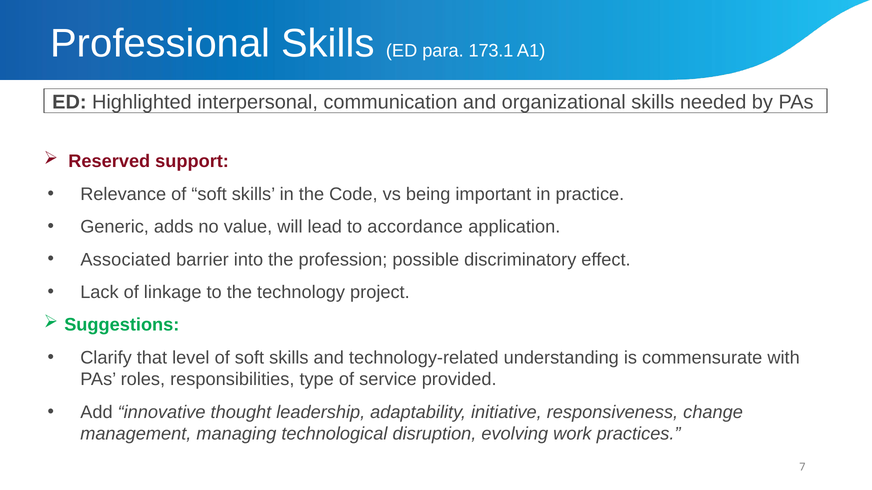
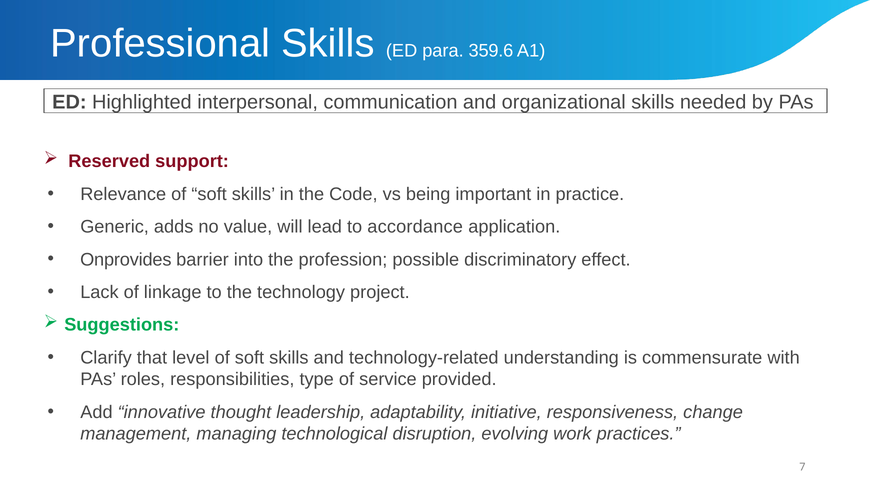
173.1: 173.1 -> 359.6
Associated: Associated -> Onprovides
